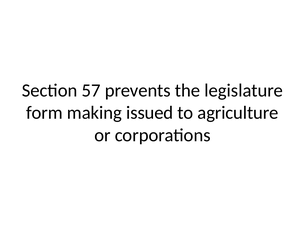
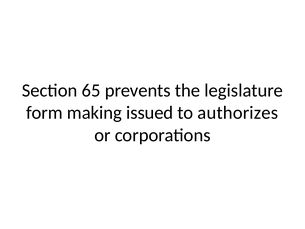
57: 57 -> 65
agriculture: agriculture -> authorizes
